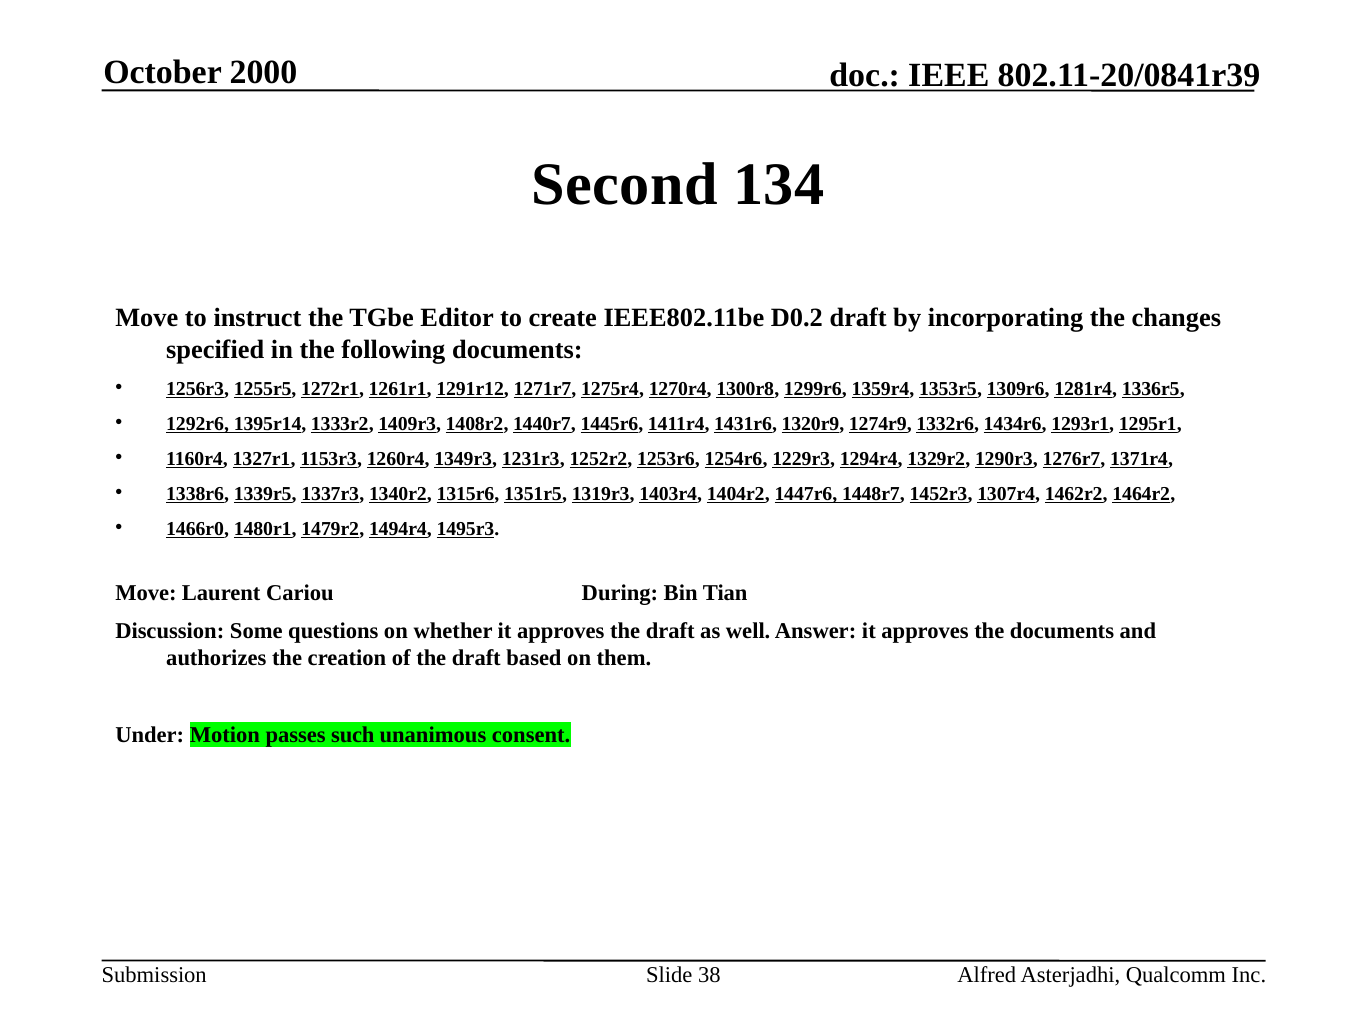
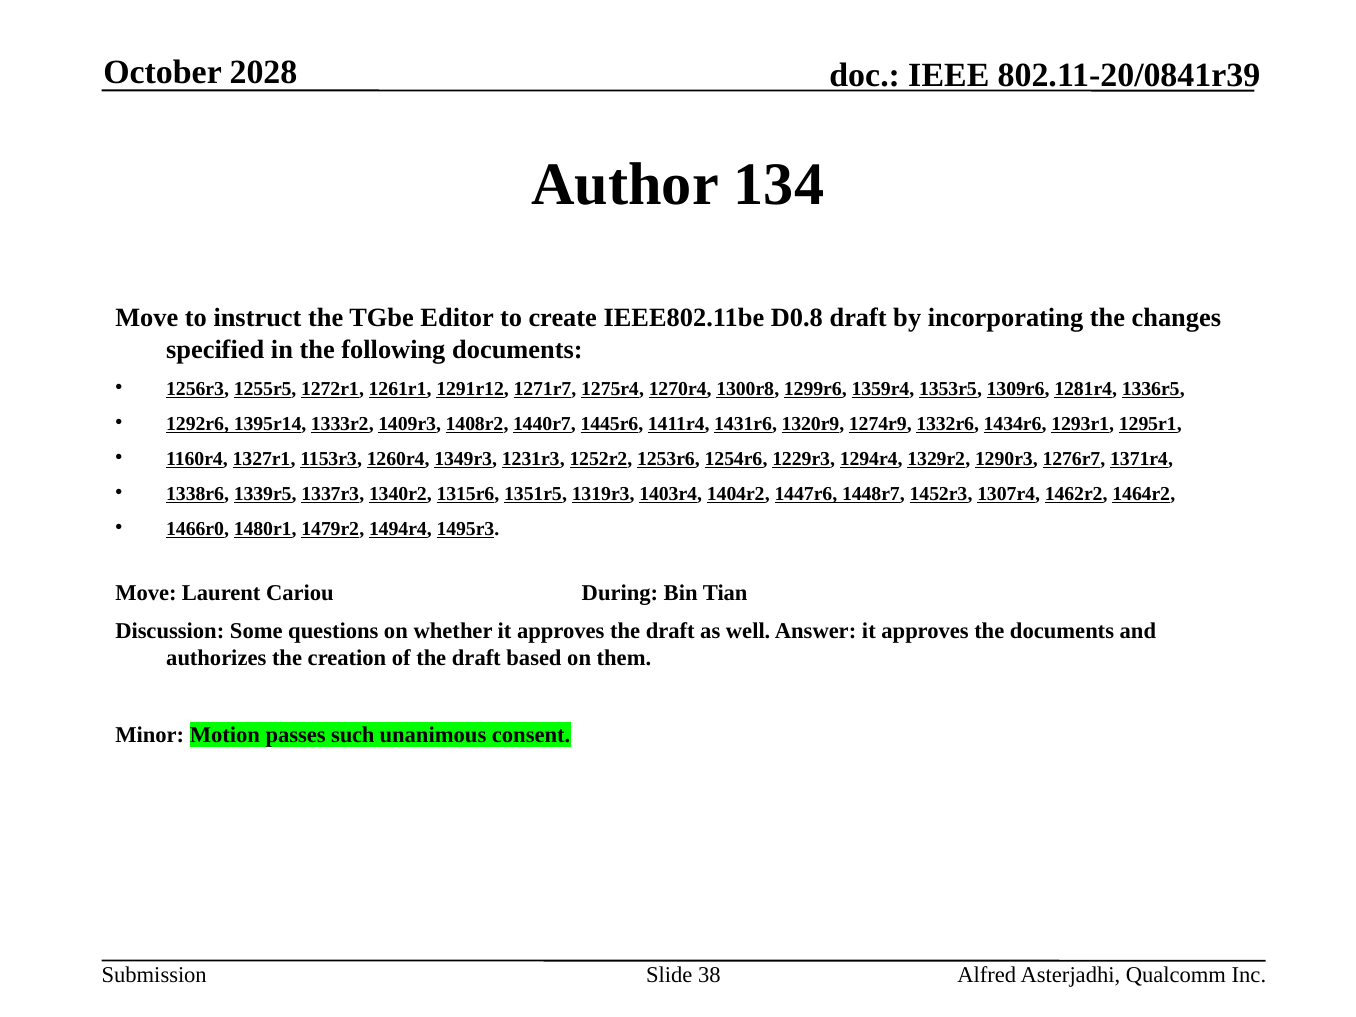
2000: 2000 -> 2028
Second: Second -> Author
D0.2: D0.2 -> D0.8
Under: Under -> Minor
